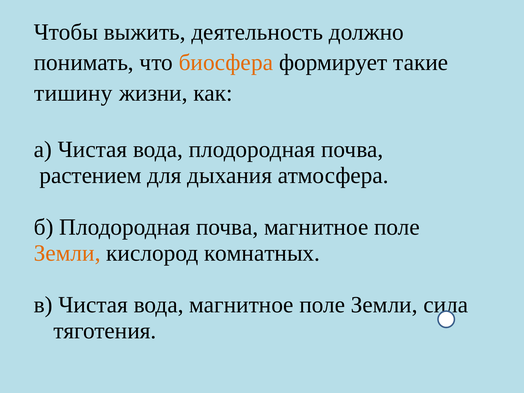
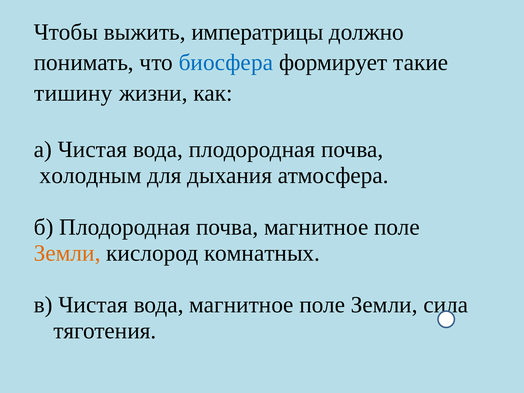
деятельность: деятельность -> императрицы
биосфера colour: orange -> blue
растением: растением -> холодным
